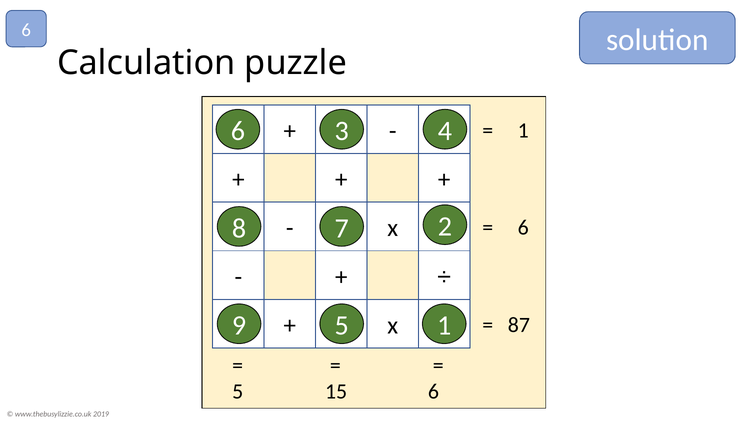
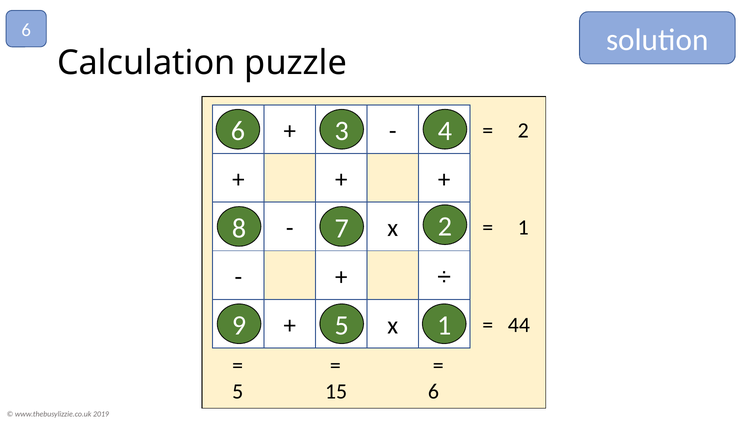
1 at (523, 130): 1 -> 2
6 at (523, 228): 6 -> 1
87: 87 -> 44
